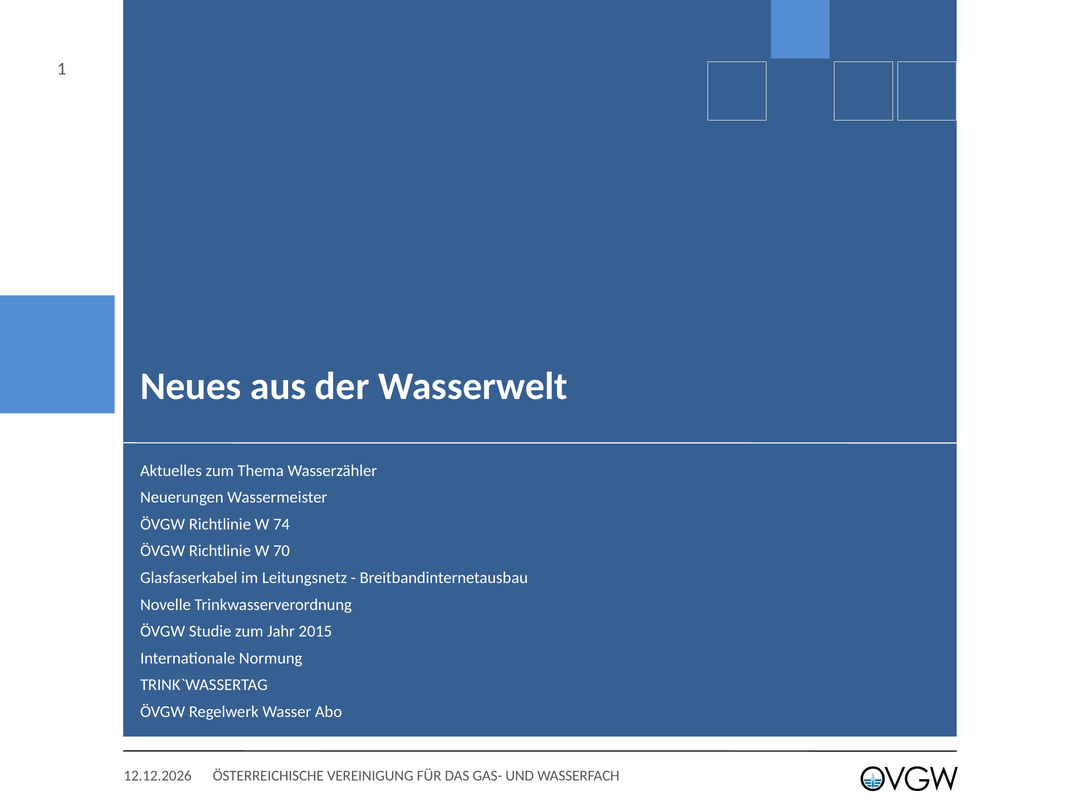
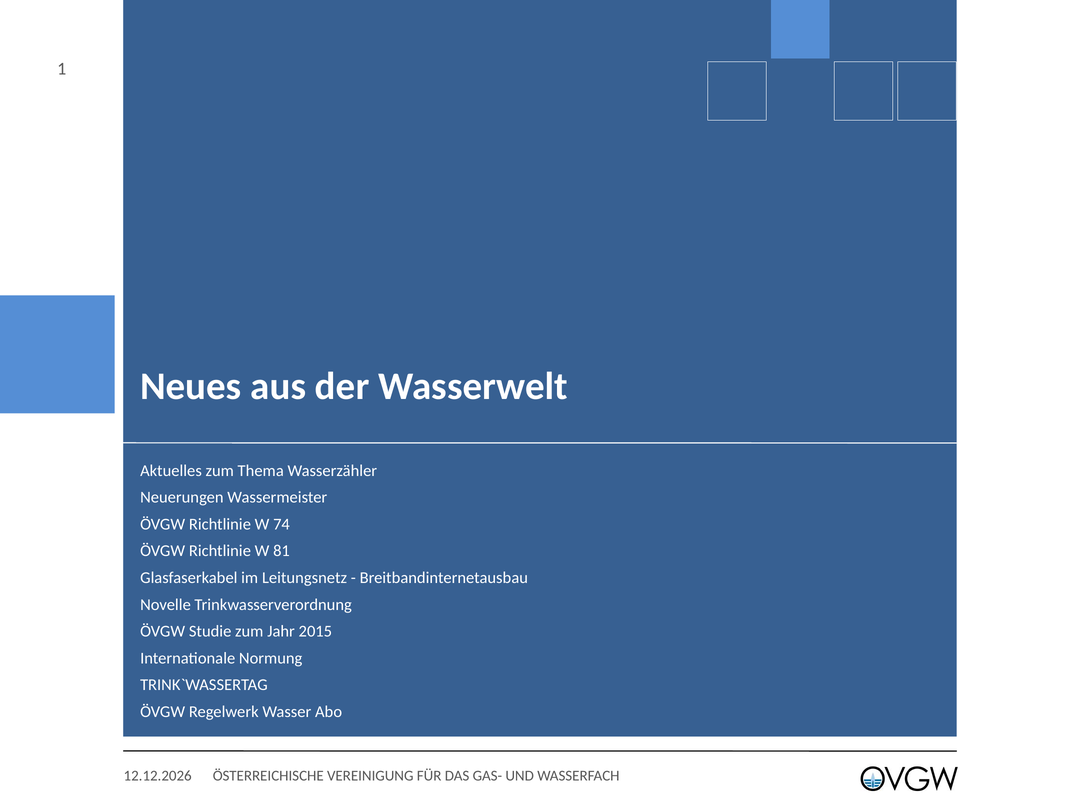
70: 70 -> 81
